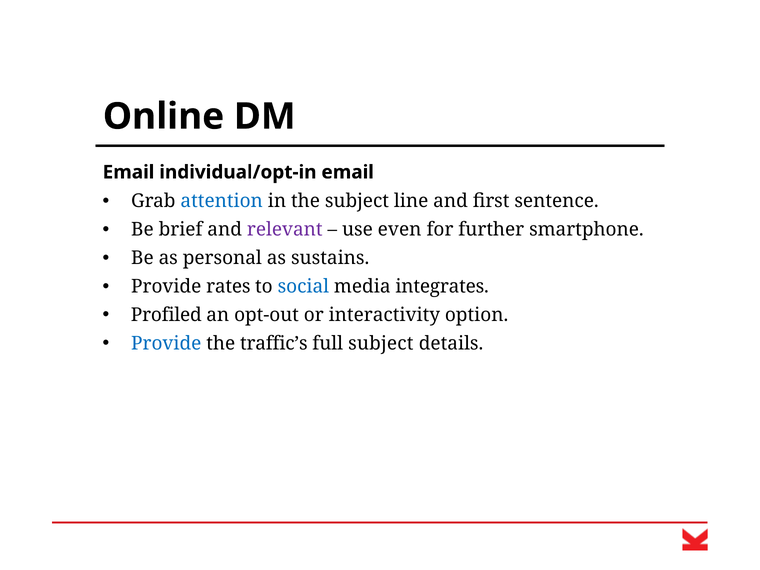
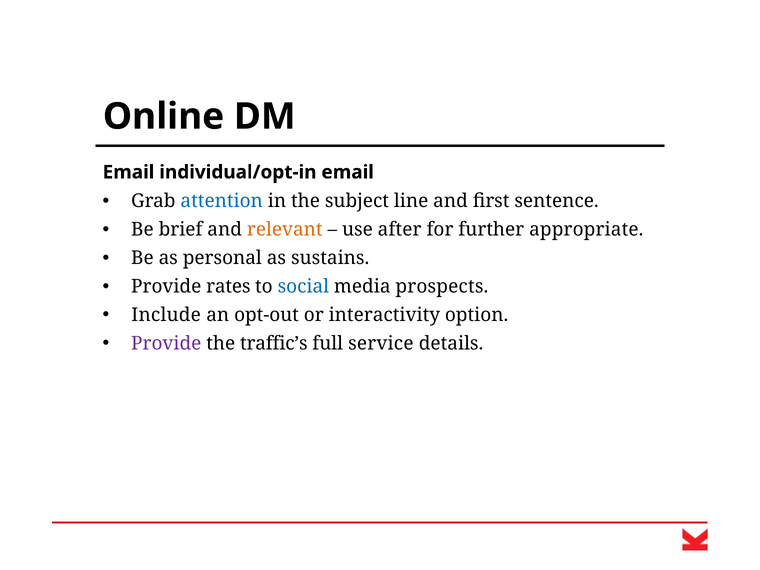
relevant colour: purple -> orange
even: even -> after
smartphone: smartphone -> appropriate
integrates: integrates -> prospects
Profiled: Profiled -> Include
Provide at (166, 343) colour: blue -> purple
full subject: subject -> service
